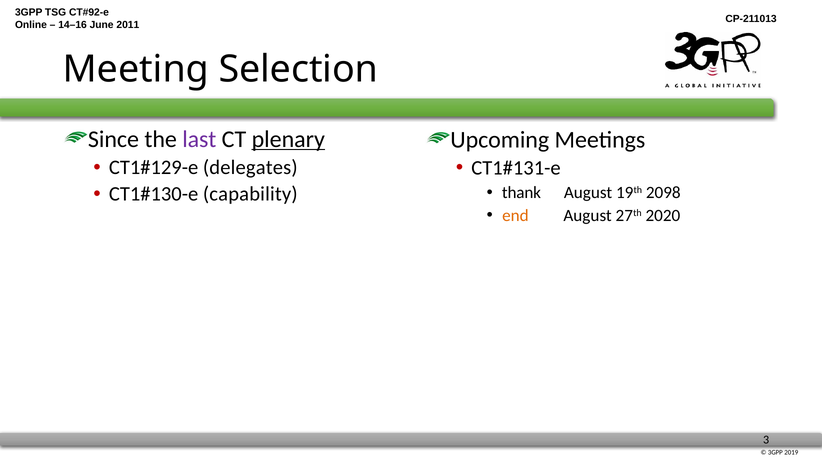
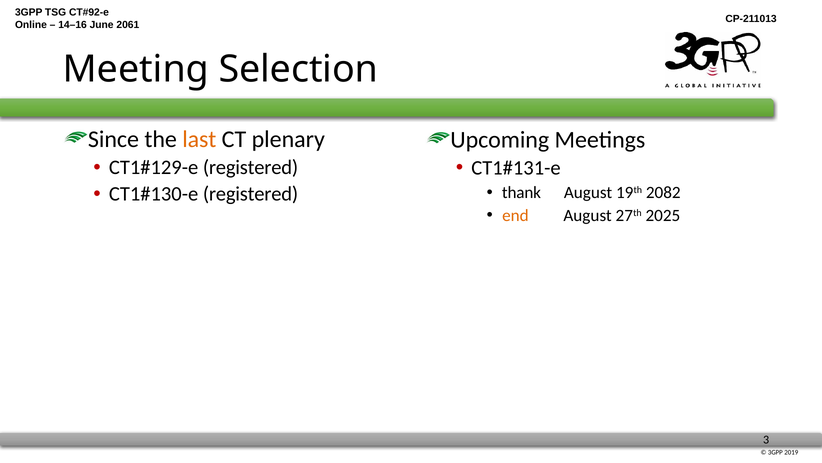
2011: 2011 -> 2061
last colour: purple -> orange
plenary underline: present -> none
delegates at (250, 167): delegates -> registered
capability at (250, 194): capability -> registered
2098: 2098 -> 2082
2020: 2020 -> 2025
